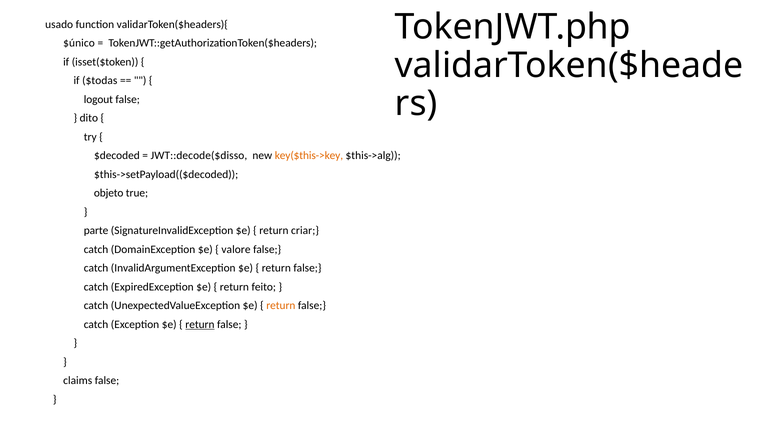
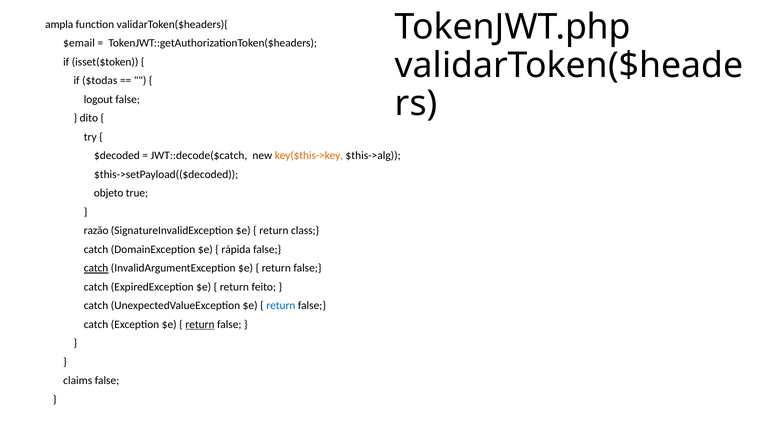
usado: usado -> ampla
$único: $único -> $email
JWT::decode($disso: JWT::decode($disso -> JWT::decode($catch
parte: parte -> razão
criar: criar -> class
valore: valore -> rápida
catch at (96, 268) underline: none -> present
return at (281, 306) colour: orange -> blue
